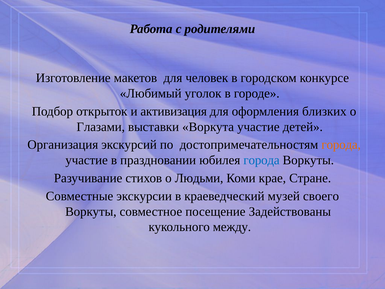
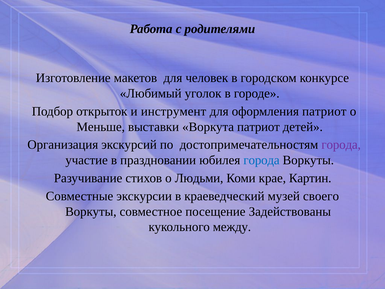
активизация: активизация -> инструмент
оформления близких: близких -> патриот
Глазами: Глазами -> Меньше
Воркута участие: участие -> патриот
города at (341, 145) colour: orange -> purple
Стране: Стране -> Картин
